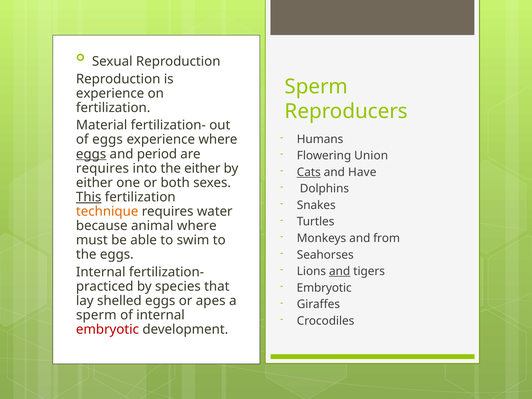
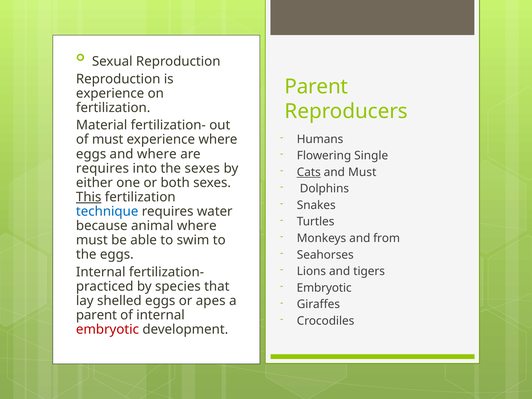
Sperm at (316, 87): Sperm -> Parent
of eggs: eggs -> must
eggs at (91, 154) underline: present -> none
and period: period -> where
Union: Union -> Single
the either: either -> sexes
and Have: Have -> Must
technique colour: orange -> blue
and at (340, 271) underline: present -> none
sperm at (96, 315): sperm -> parent
